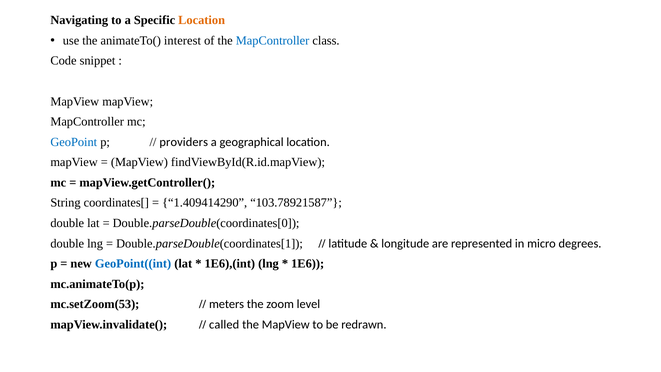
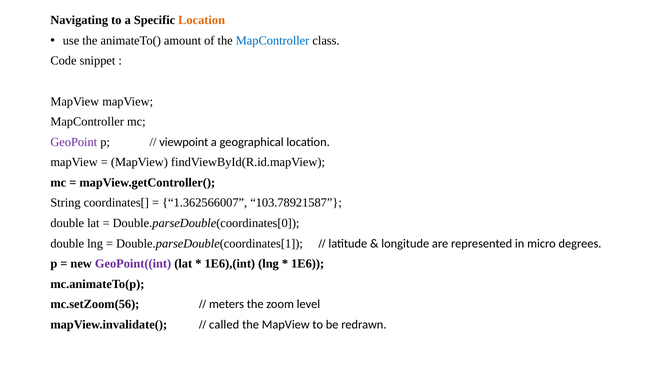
interest: interest -> amount
GeoPoint colour: blue -> purple
providers: providers -> viewpoint
1.409414290: 1.409414290 -> 1.362566007
GeoPoint((int colour: blue -> purple
mc.setZoom(53: mc.setZoom(53 -> mc.setZoom(56
